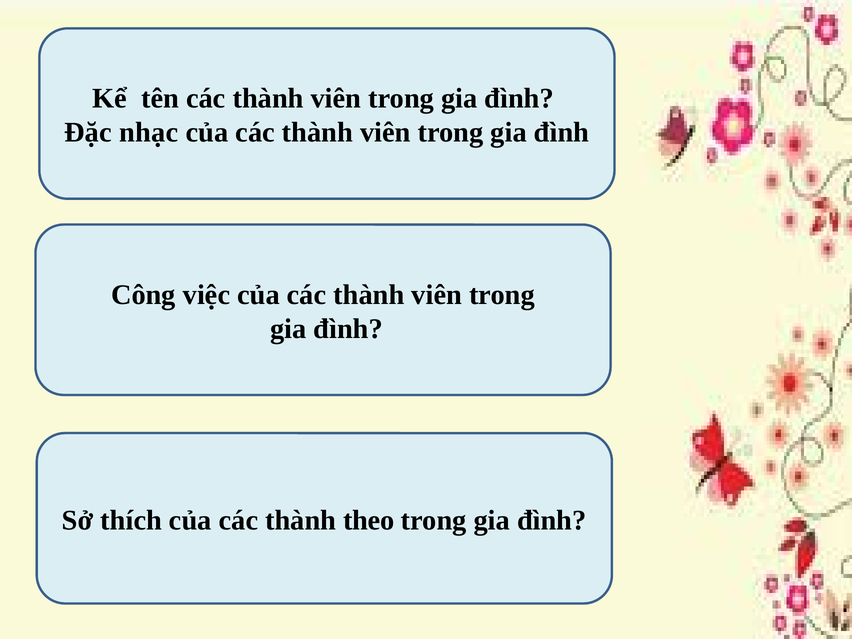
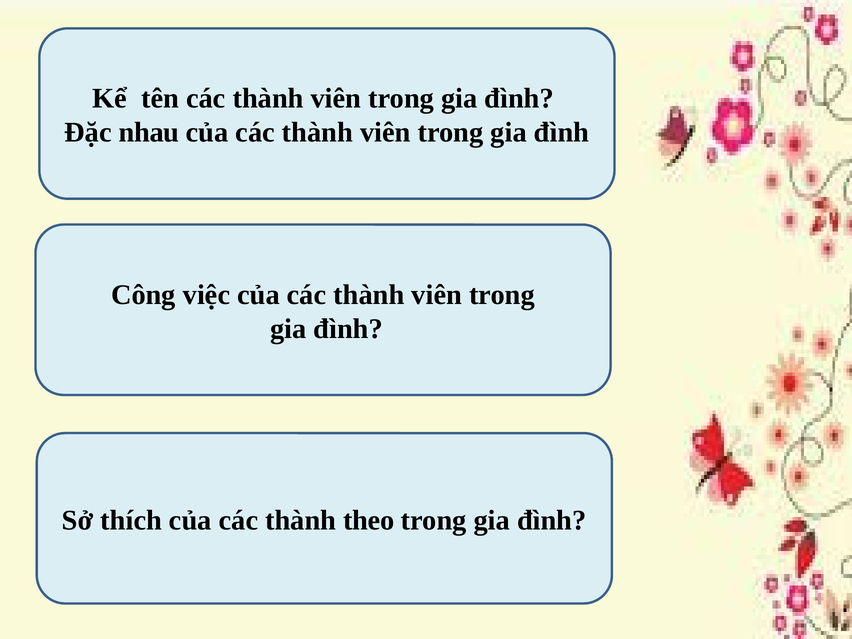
nhạc: nhạc -> nhau
